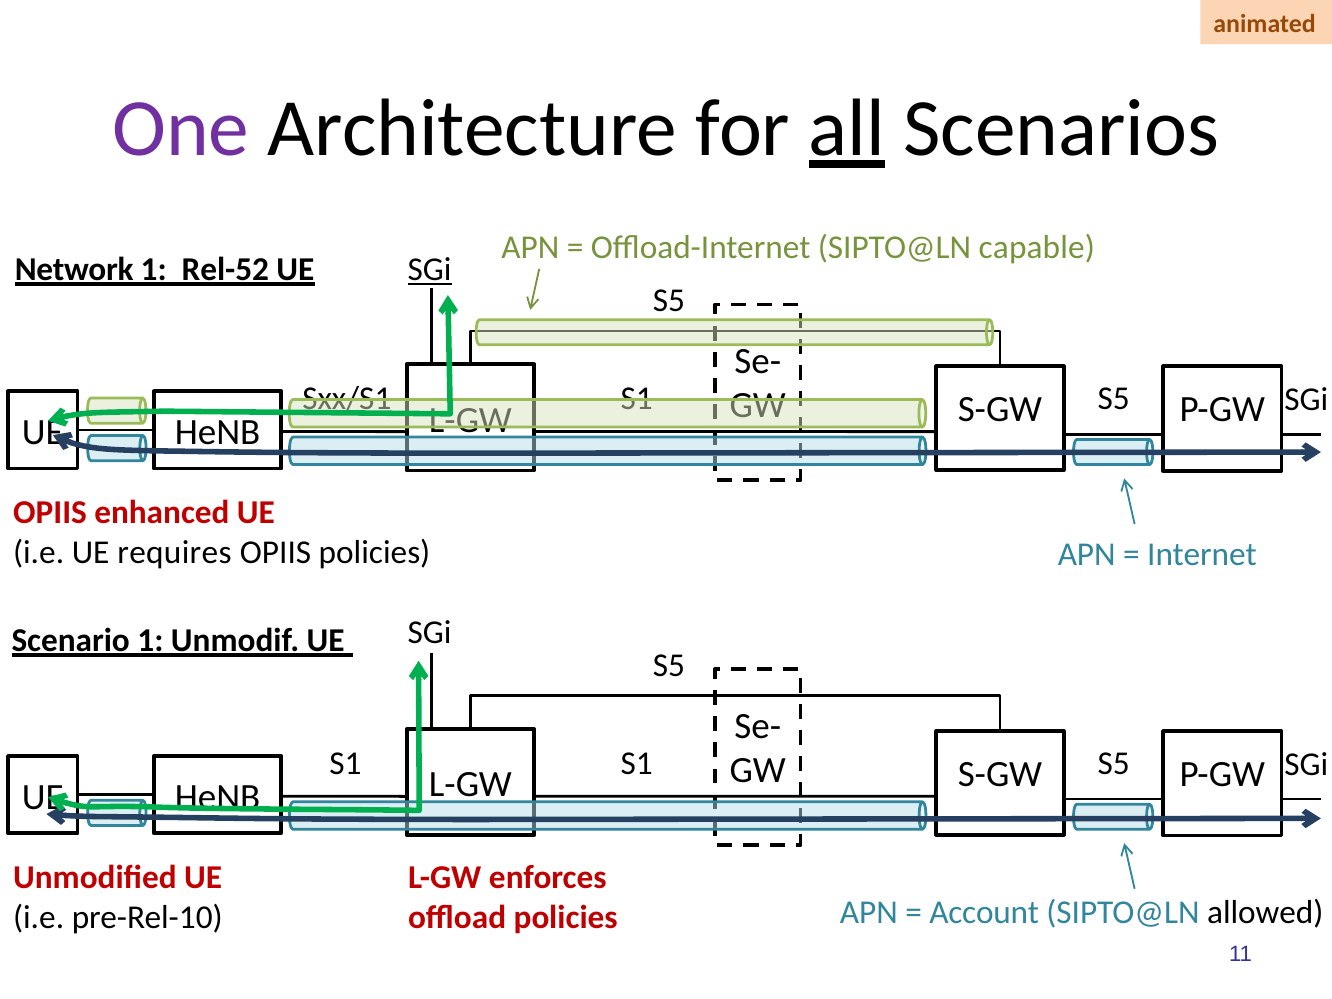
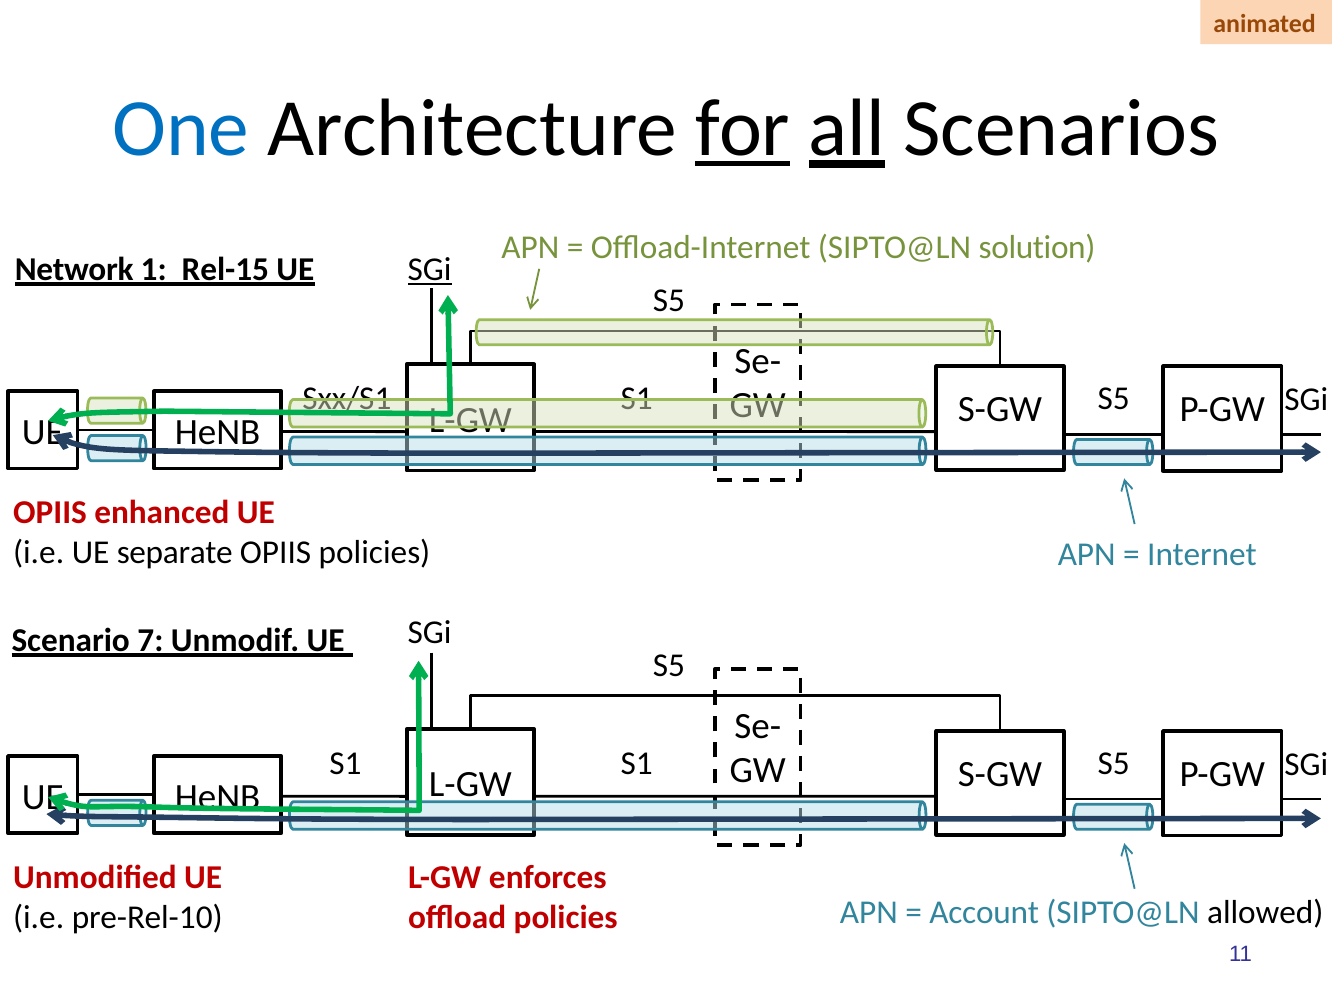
One colour: purple -> blue
for underline: none -> present
capable: capable -> solution
Rel-52: Rel-52 -> Rel-15
requires: requires -> separate
Scenario 1: 1 -> 7
